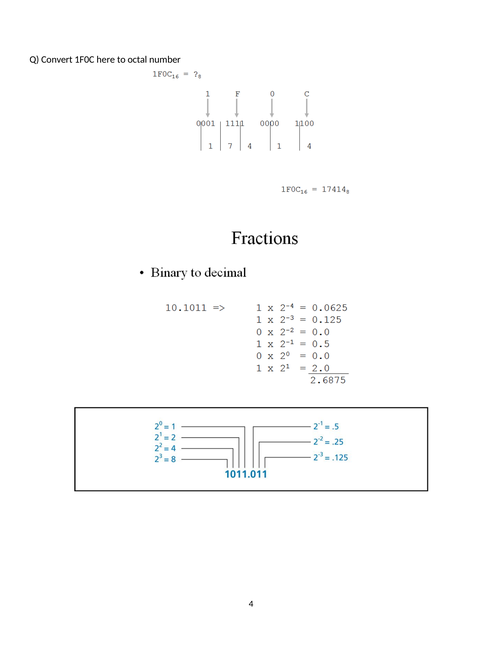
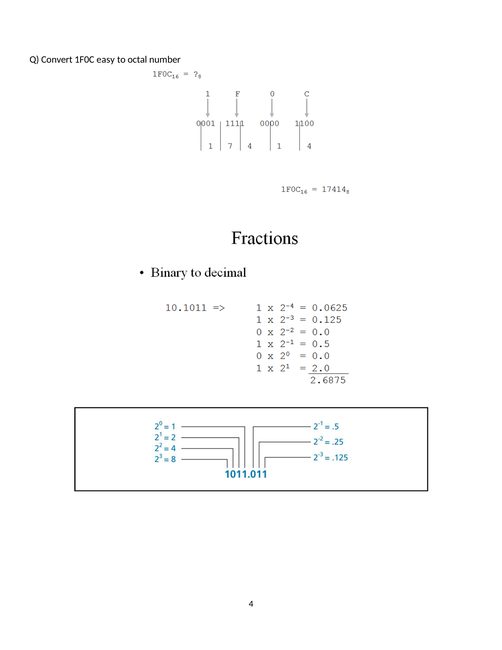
here: here -> easy
